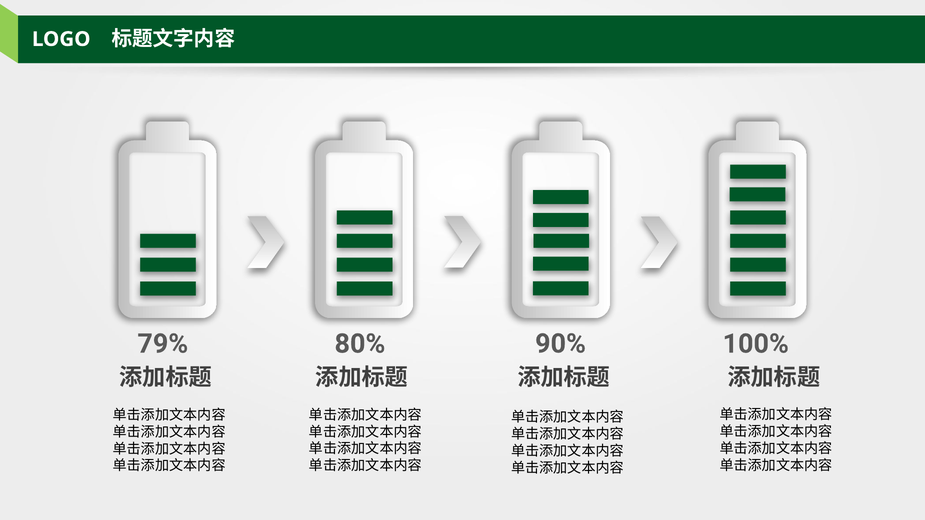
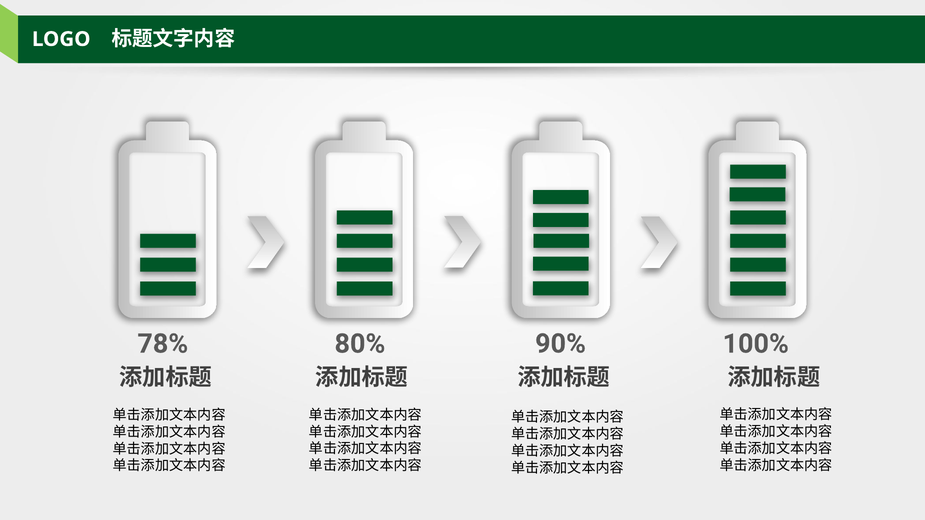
79%: 79% -> 78%
